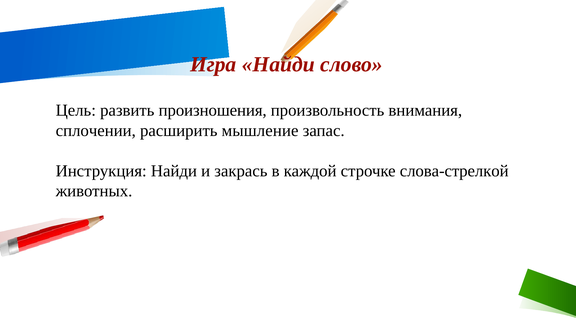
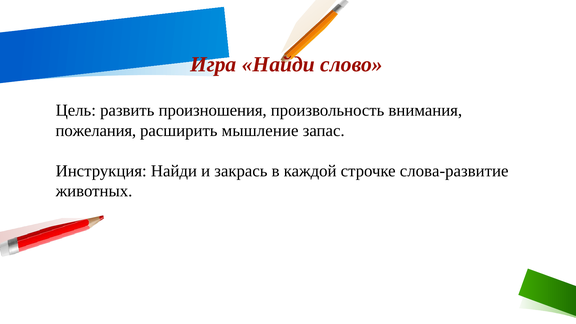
сплочении: сплочении -> пожелания
слова-стрелкой: слова-стрелкой -> слова-развитие
